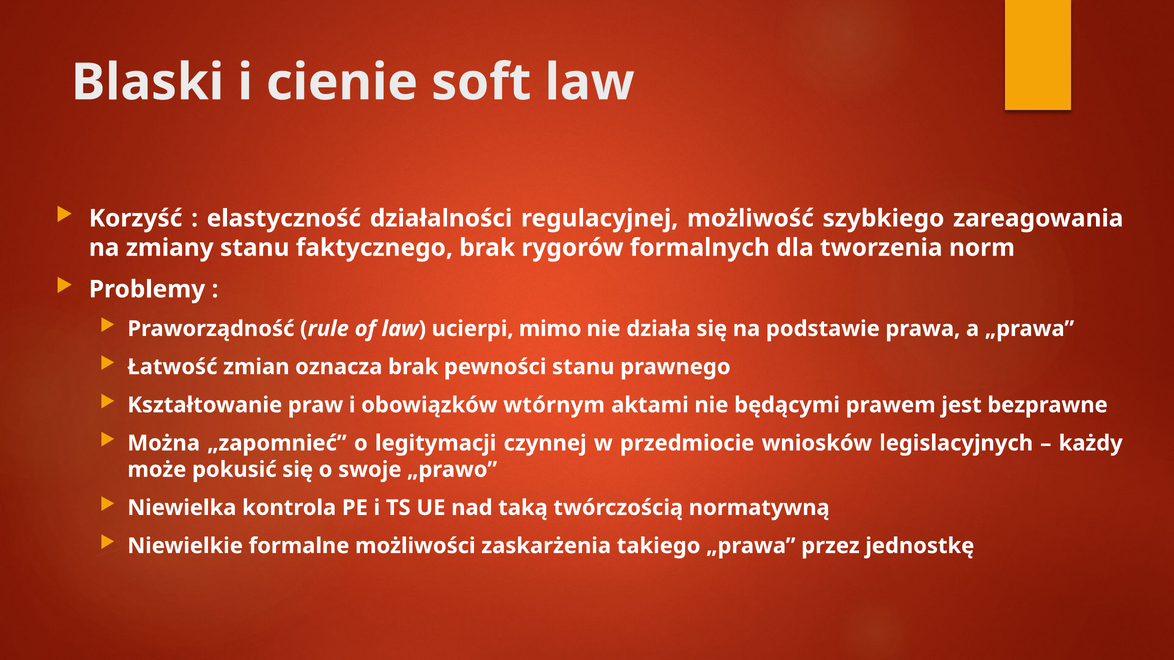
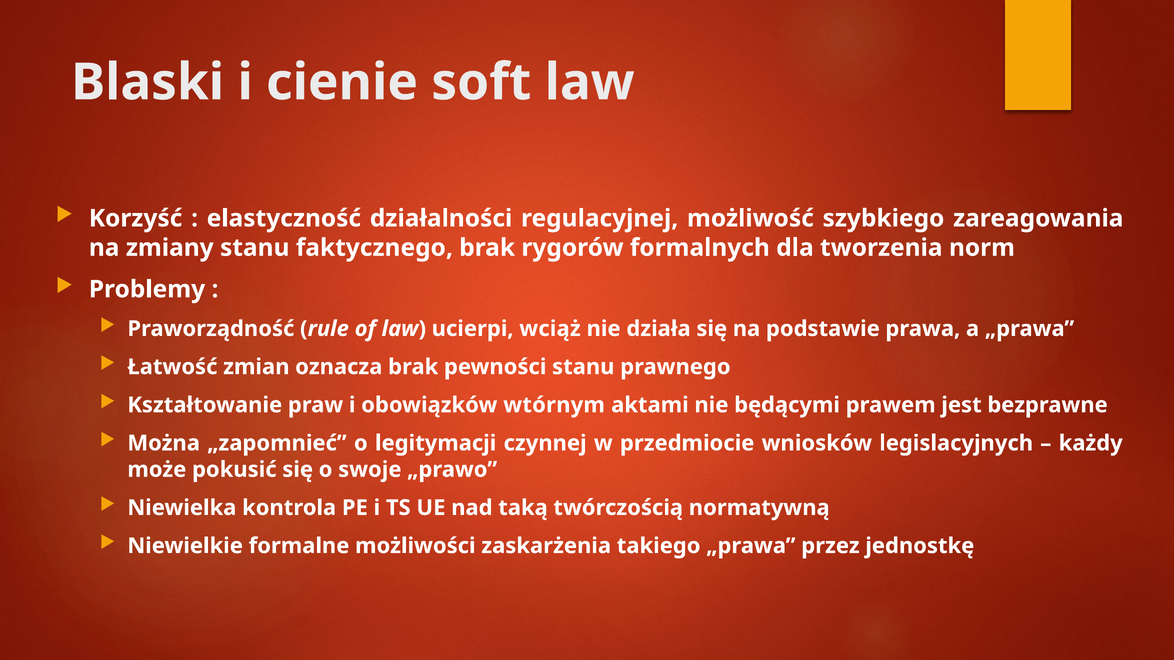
mimo: mimo -> wciąż
